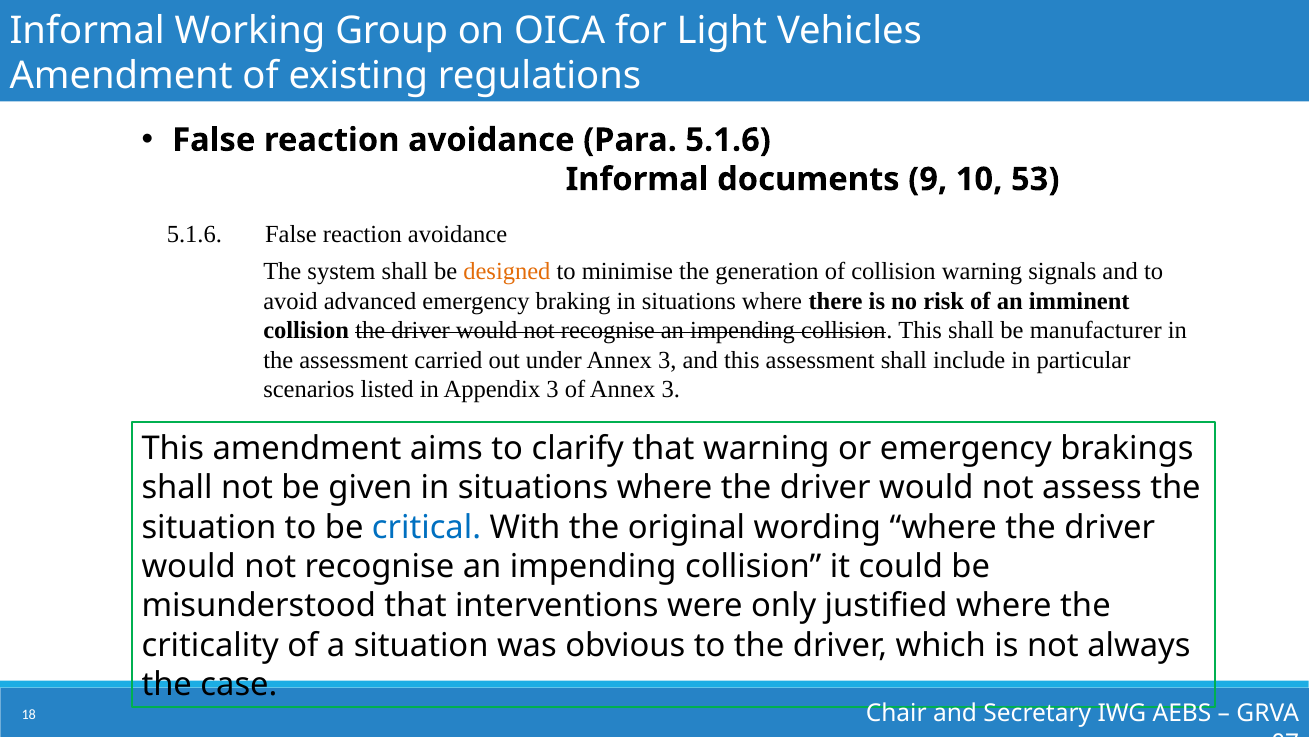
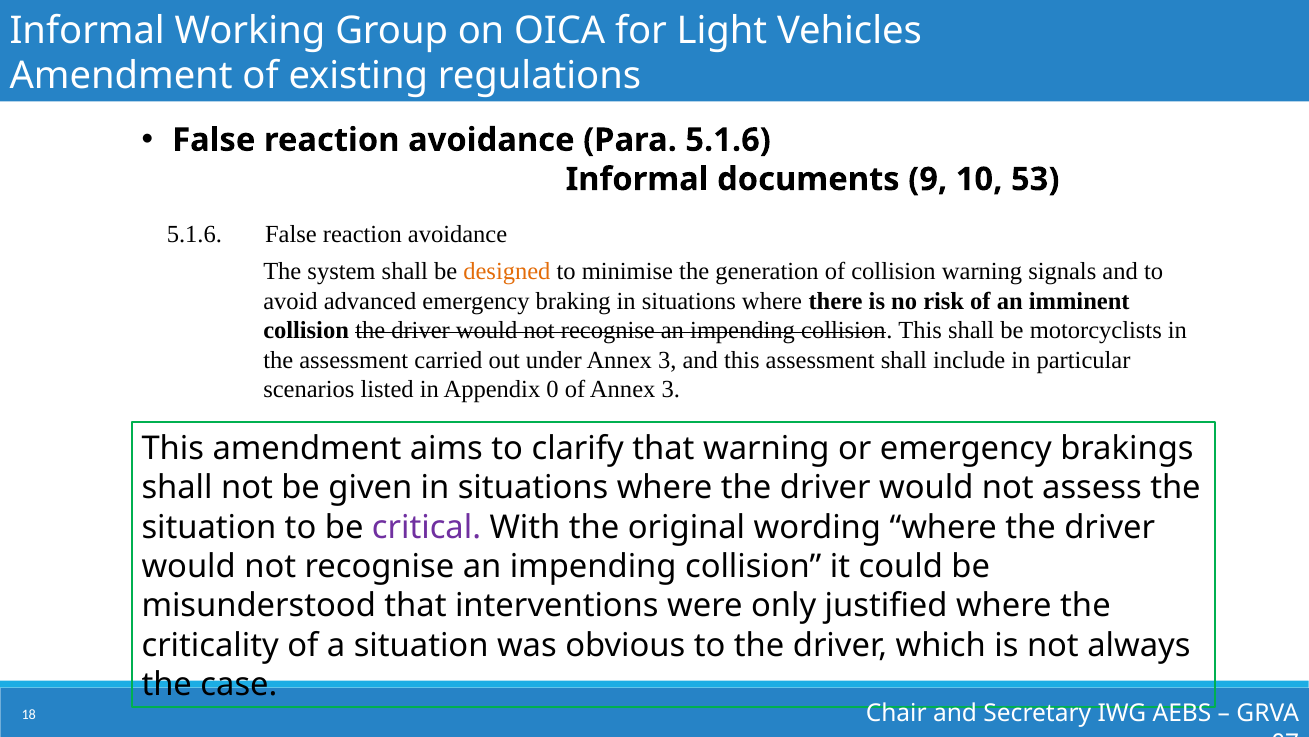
manufacturer: manufacturer -> motorcyclists
Appendix 3: 3 -> 0
critical colour: blue -> purple
